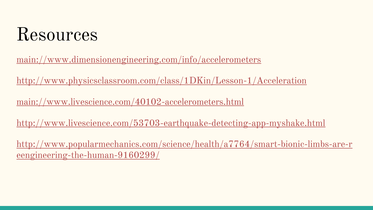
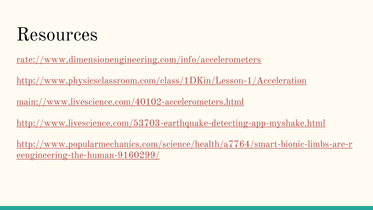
main://www.dimensionengineering.com/info/accelerometers: main://www.dimensionengineering.com/info/accelerometers -> rate://www.dimensionengineering.com/info/accelerometers
